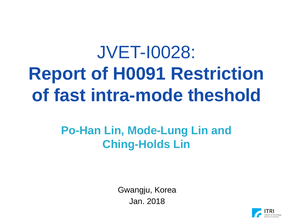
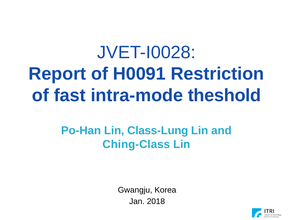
Mode-Lung: Mode-Lung -> Class-Lung
Ching-Holds: Ching-Holds -> Ching-Class
